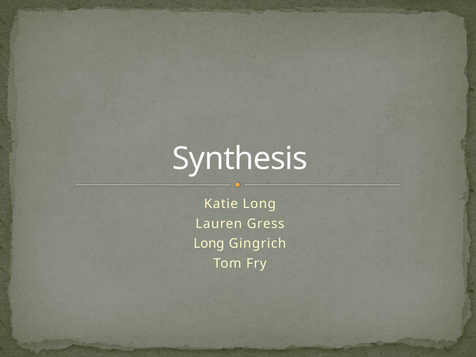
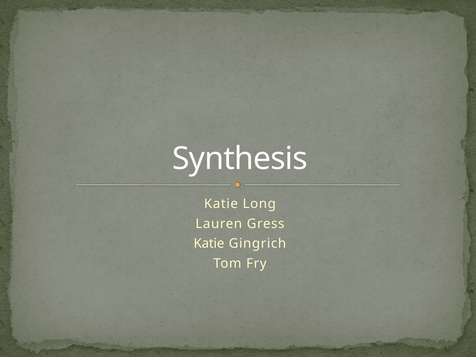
Long at (209, 243): Long -> Katie
